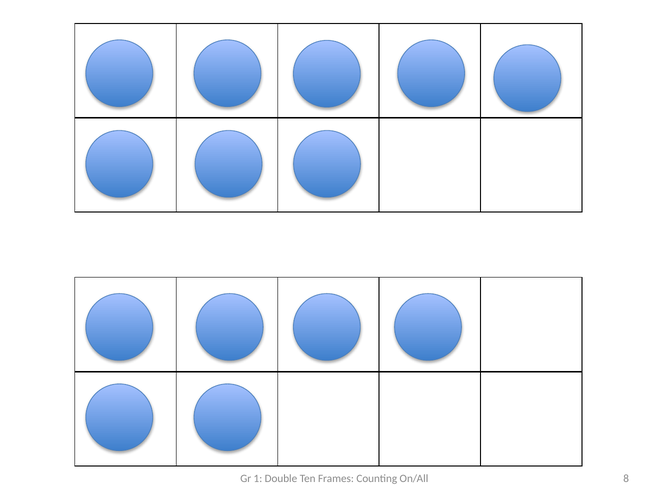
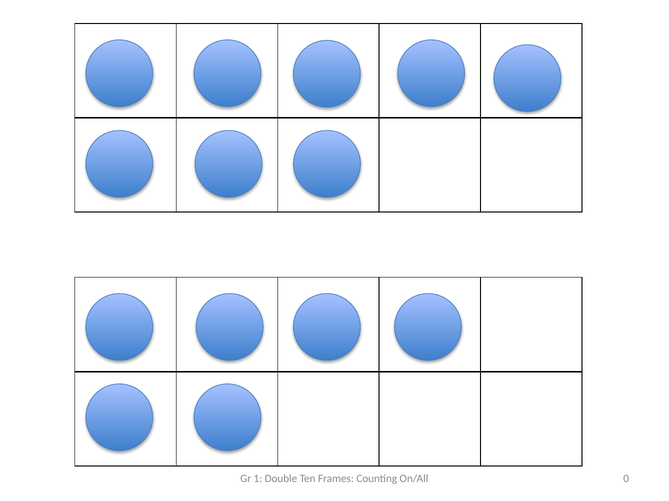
8: 8 -> 0
